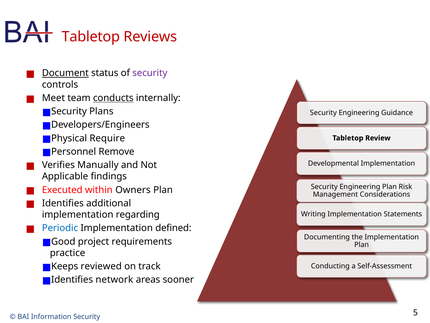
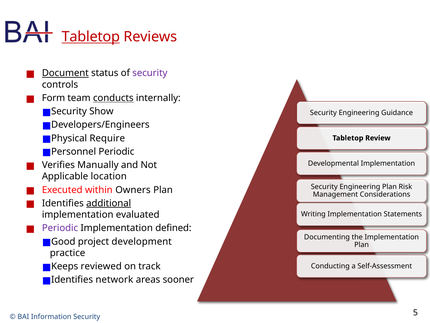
Tabletop at (91, 37) underline: none -> present
Meet: Meet -> Form
Plans: Plans -> Show
Remove at (116, 151): Remove -> Periodic
findings: findings -> location
additional underline: none -> present
regarding: regarding -> evaluated
Periodic at (60, 228) colour: blue -> purple
requirements: requirements -> development
